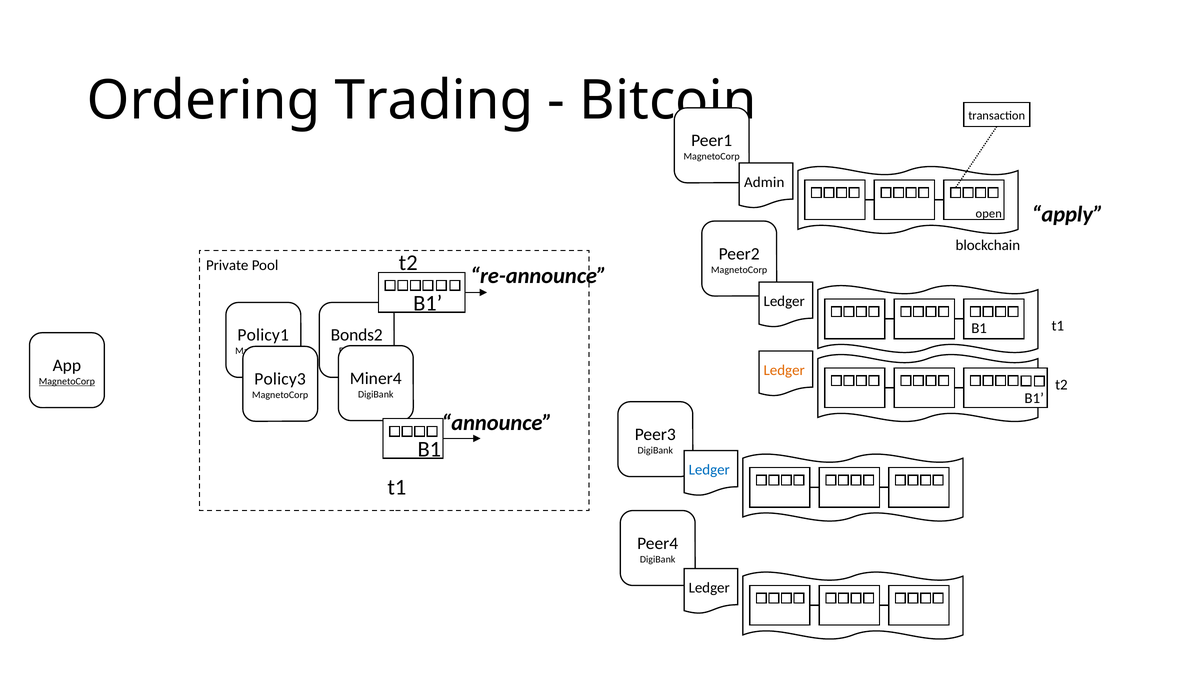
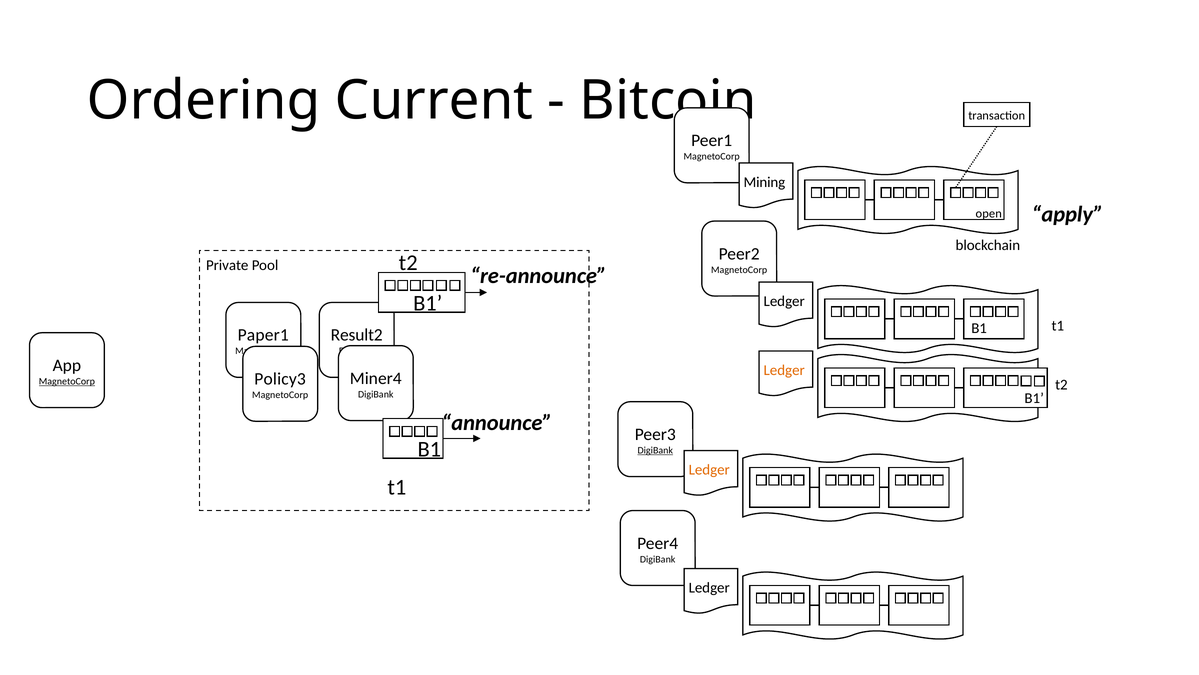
Trading: Trading -> Current
Admin: Admin -> Mining
Policy1: Policy1 -> Paper1
Bonds2: Bonds2 -> Result2
DigiBank at (655, 450) underline: none -> present
Ledger at (709, 469) colour: blue -> orange
